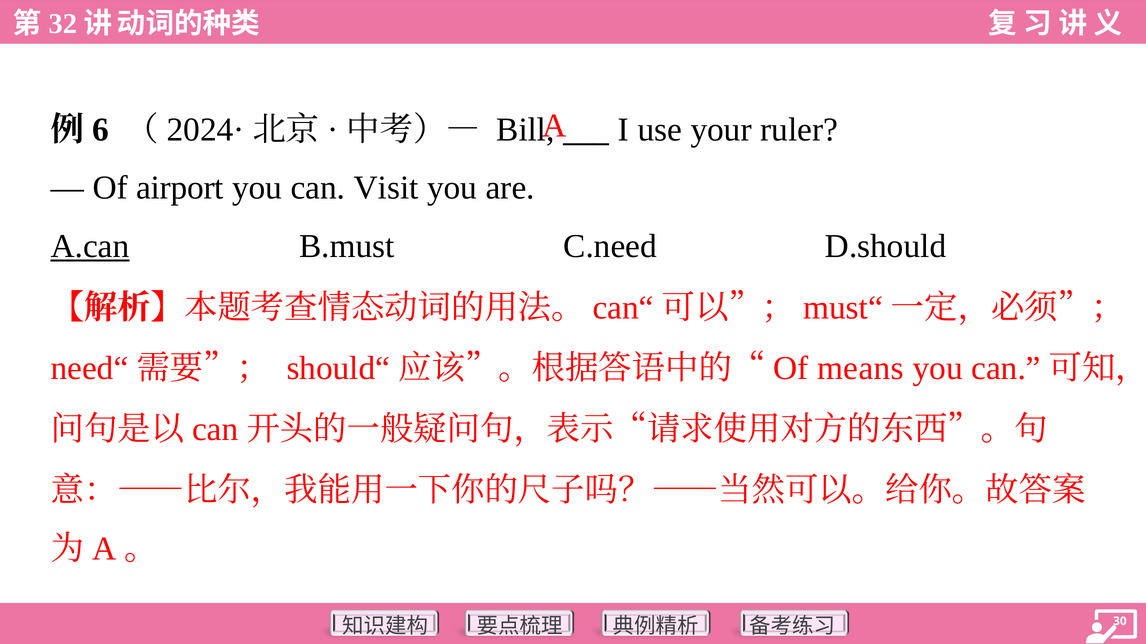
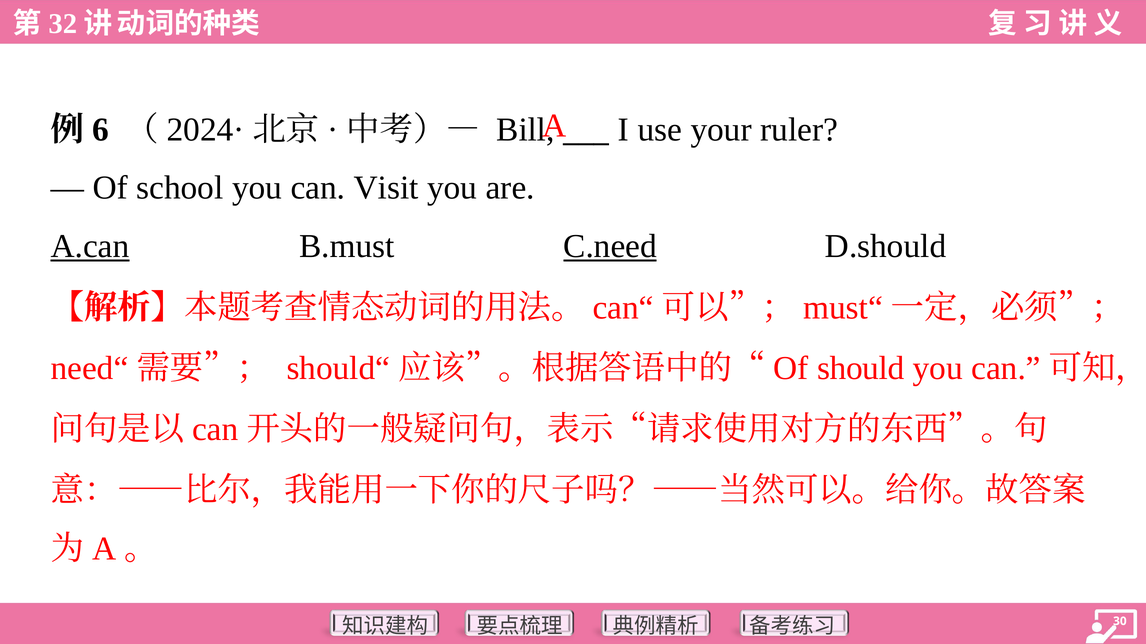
airport: airport -> school
C.need underline: none -> present
means: means -> should
